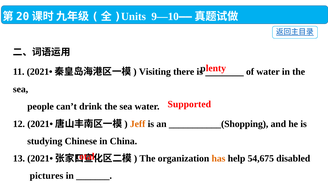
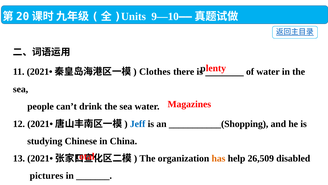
Visiting: Visiting -> Clothes
Supported: Supported -> Magazines
Jeff colour: orange -> blue
54,675: 54,675 -> 26,509
